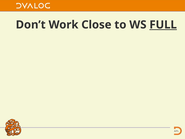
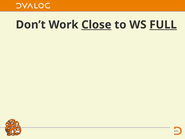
Close underline: none -> present
